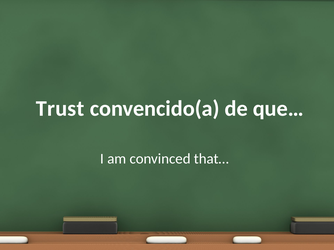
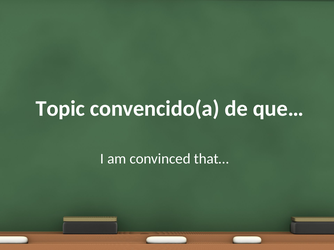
Trust: Trust -> Topic
